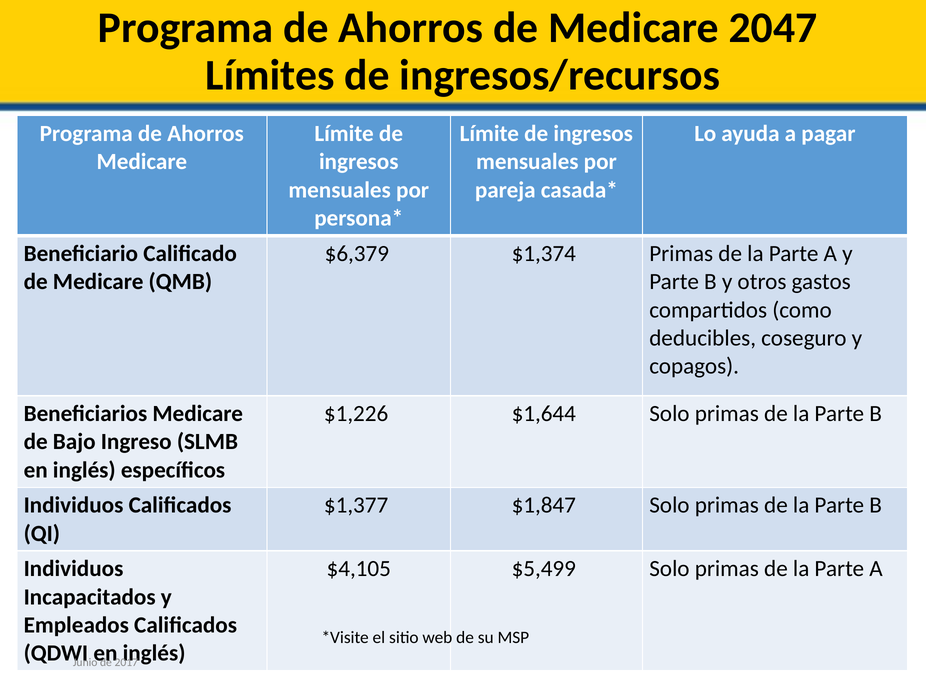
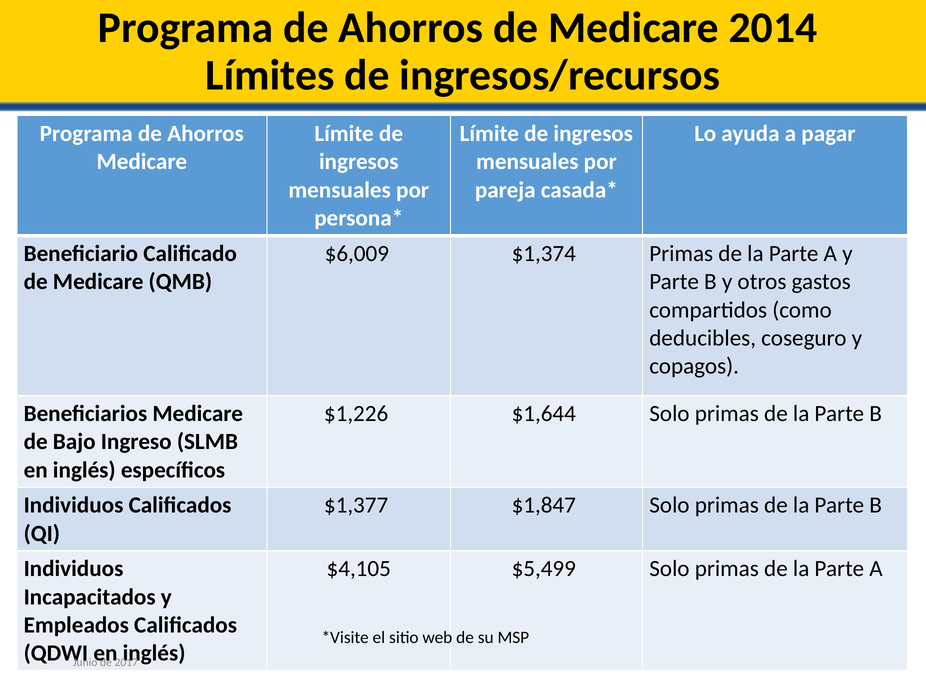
2047: 2047 -> 2014
$6,379: $6,379 -> $6,009
